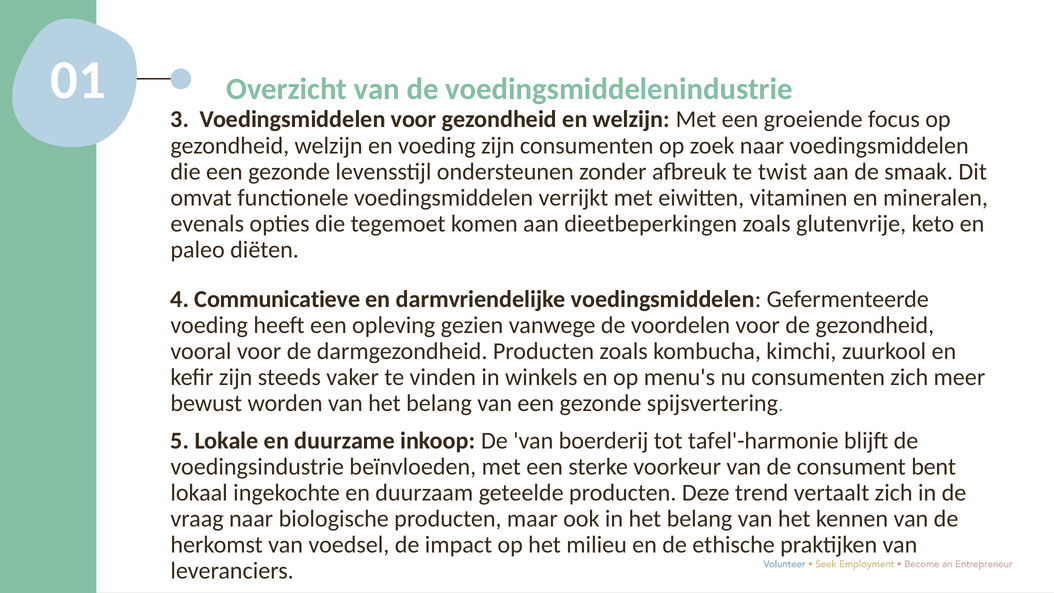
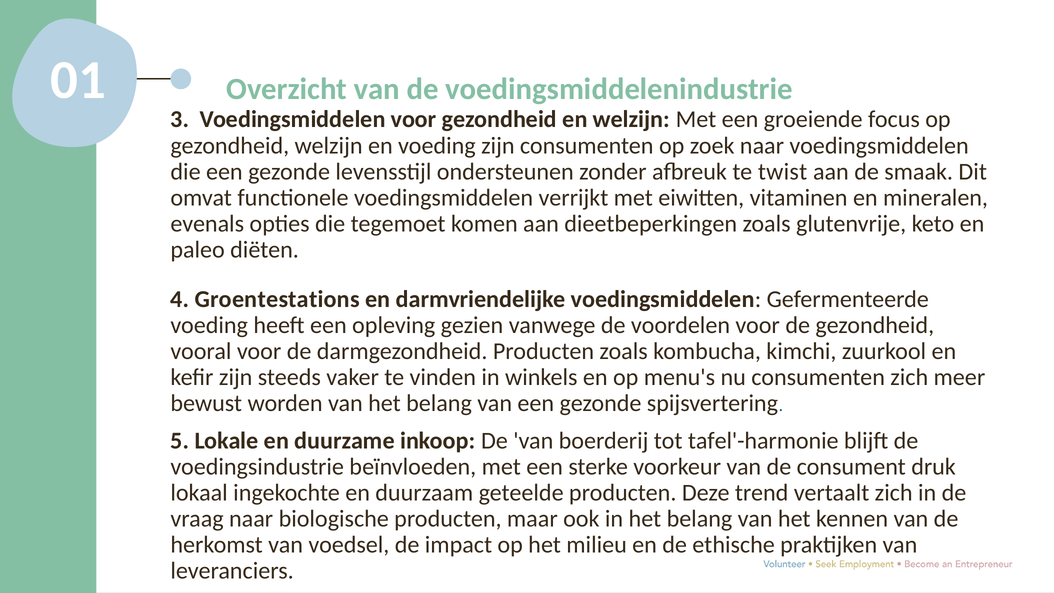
Communicatieve: Communicatieve -> Groentestations
bent: bent -> druk
